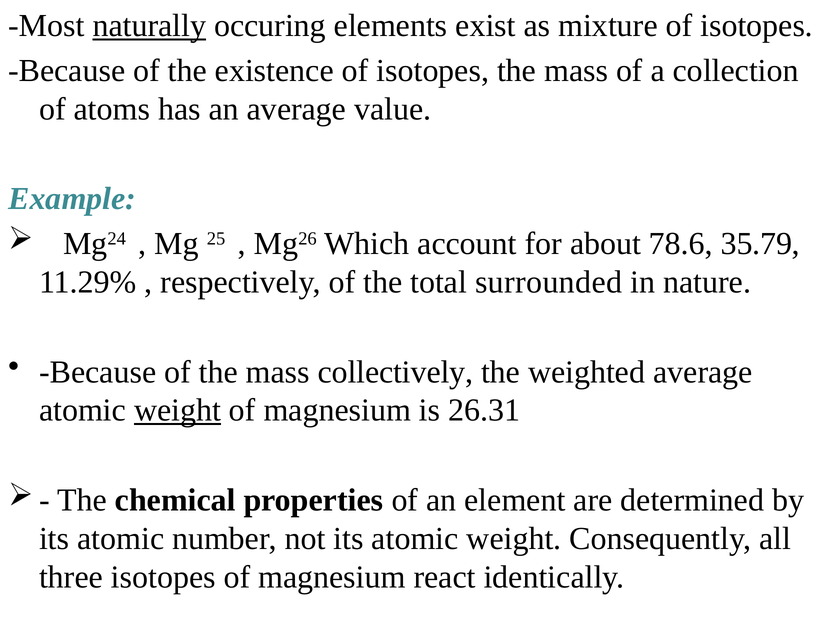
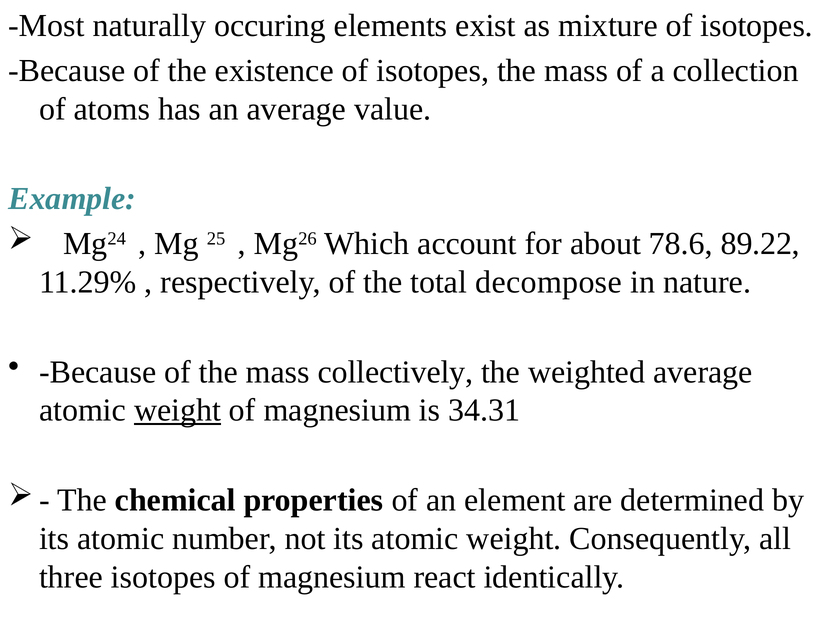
naturally underline: present -> none
35.79: 35.79 -> 89.22
surrounded: surrounded -> decompose
26.31: 26.31 -> 34.31
